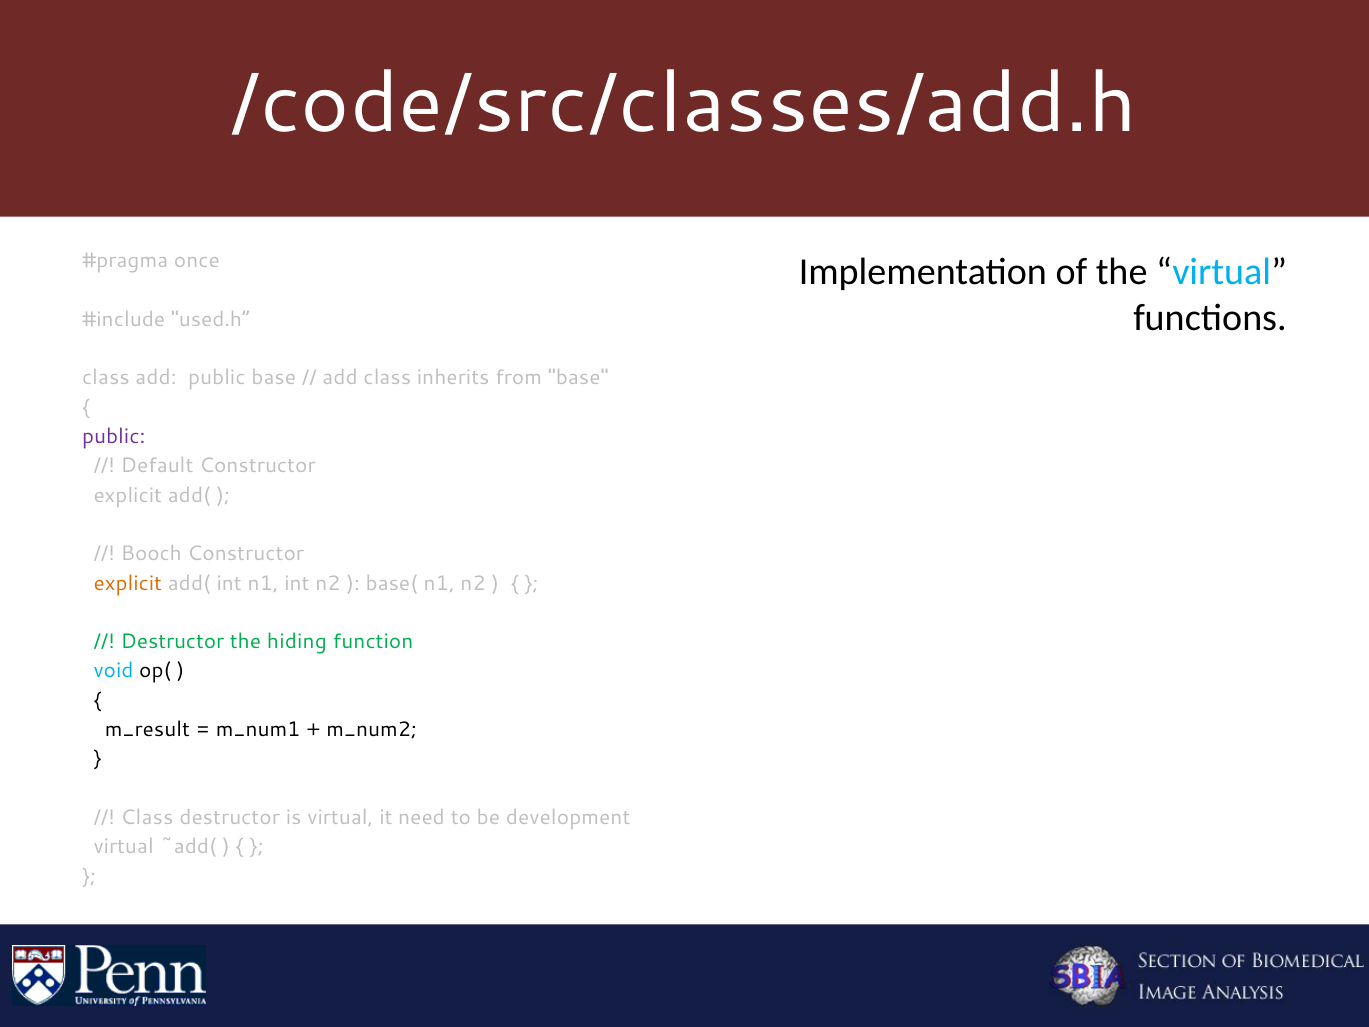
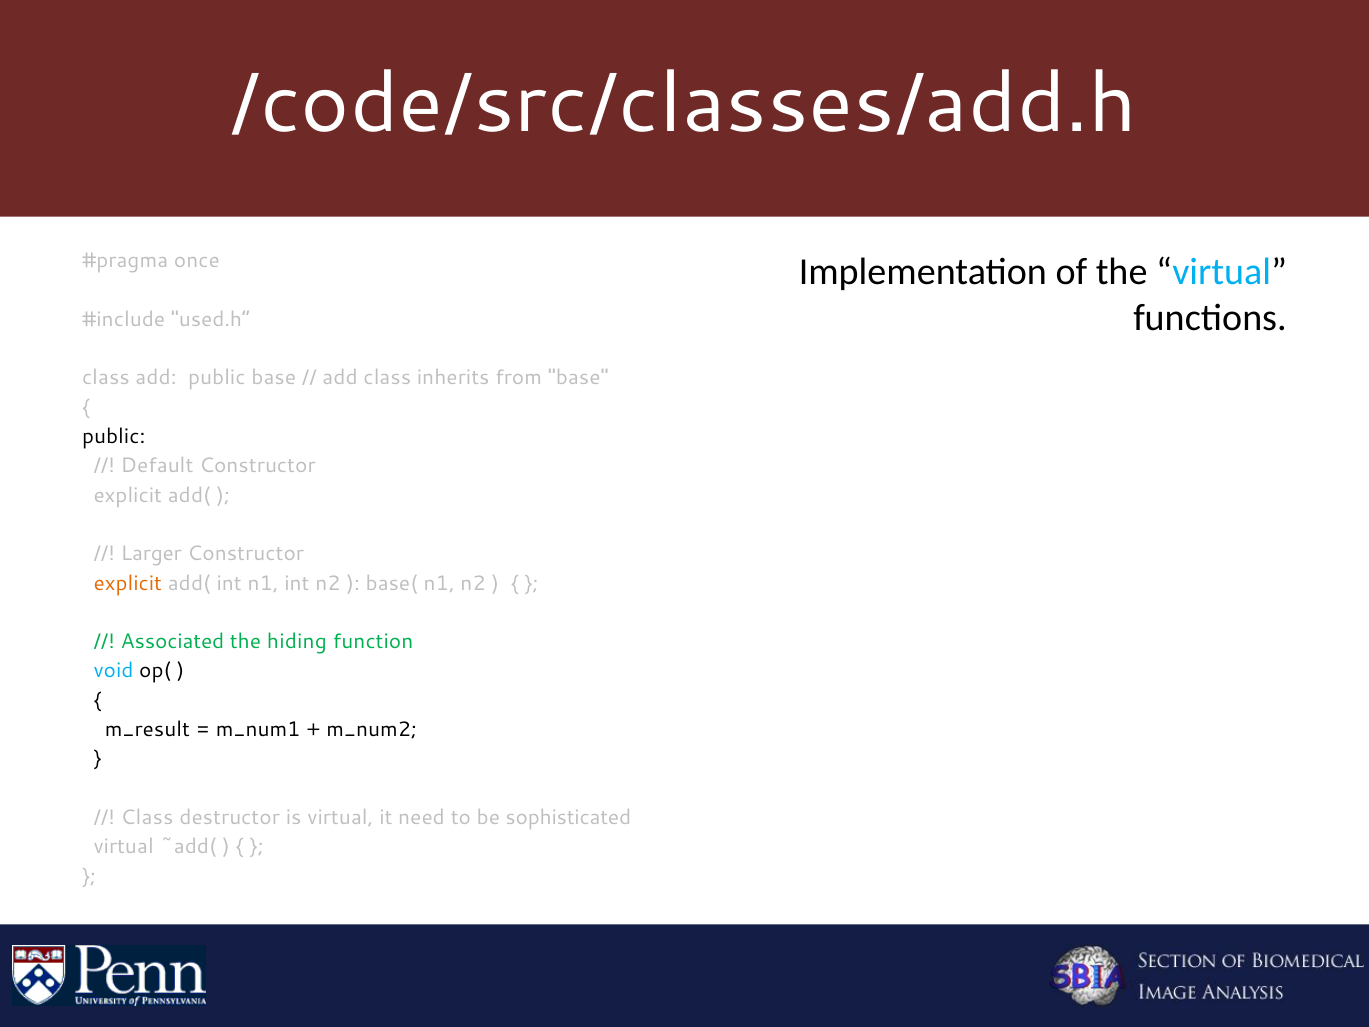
public at (114, 436) colour: purple -> black
Booch: Booch -> Larger
Destructor at (172, 642): Destructor -> Associated
development: development -> sophisticated
